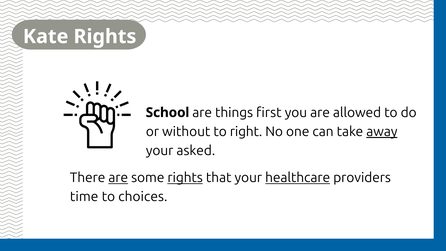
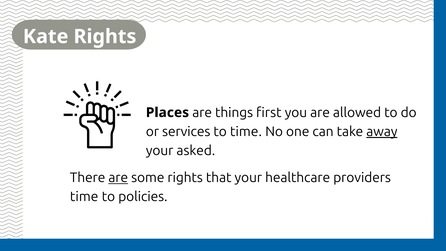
School: School -> Places
without: without -> services
to right: right -> time
rights at (185, 178) underline: present -> none
healthcare underline: present -> none
choices: choices -> policies
